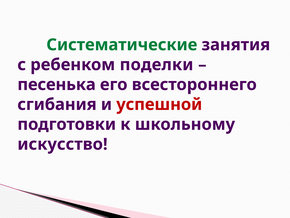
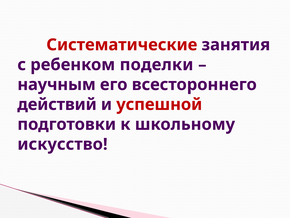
Систематические colour: green -> red
песенька: песенька -> научным
сгибания: сгибания -> действий
